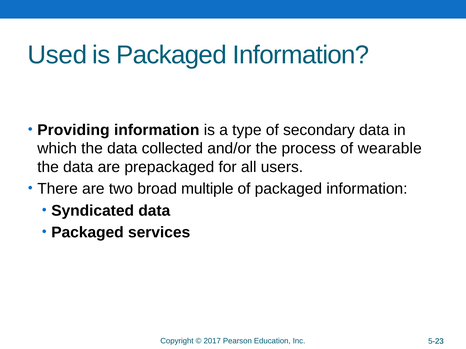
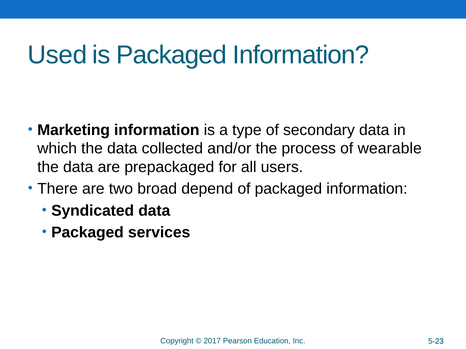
Providing: Providing -> Marketing
multiple: multiple -> depend
